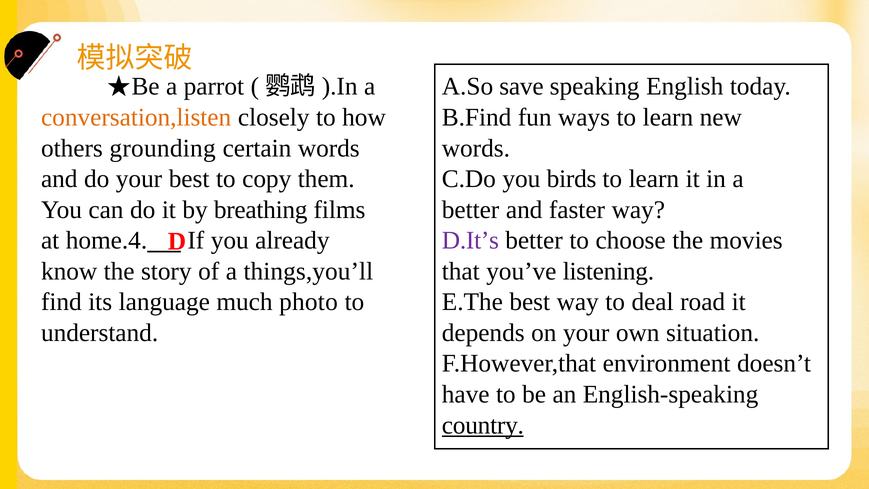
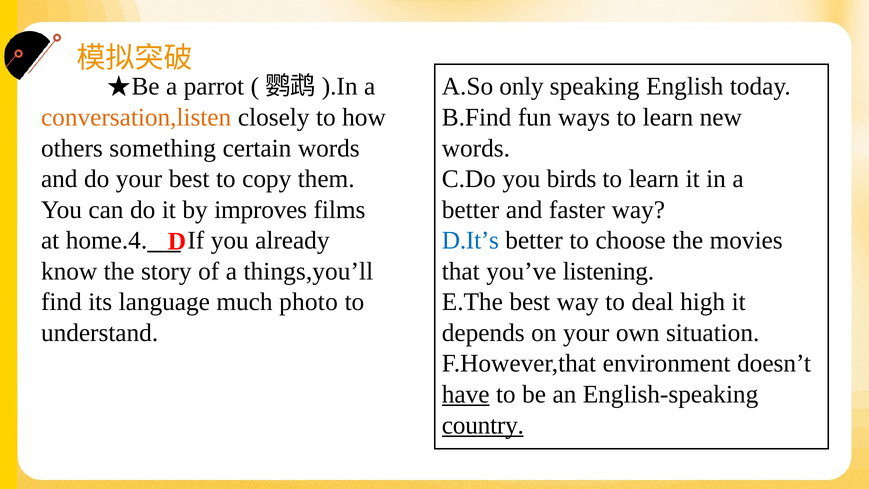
save: save -> only
grounding: grounding -> something
breathing: breathing -> improves
D.It’s colour: purple -> blue
road: road -> high
have underline: none -> present
